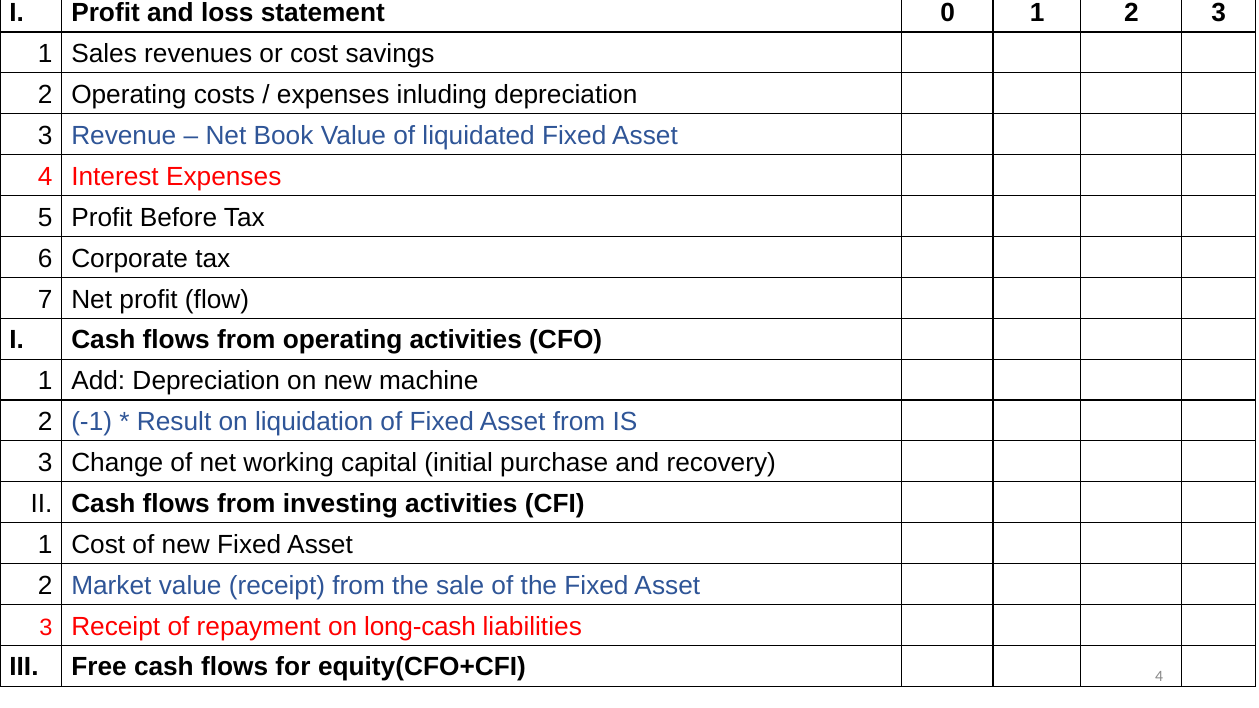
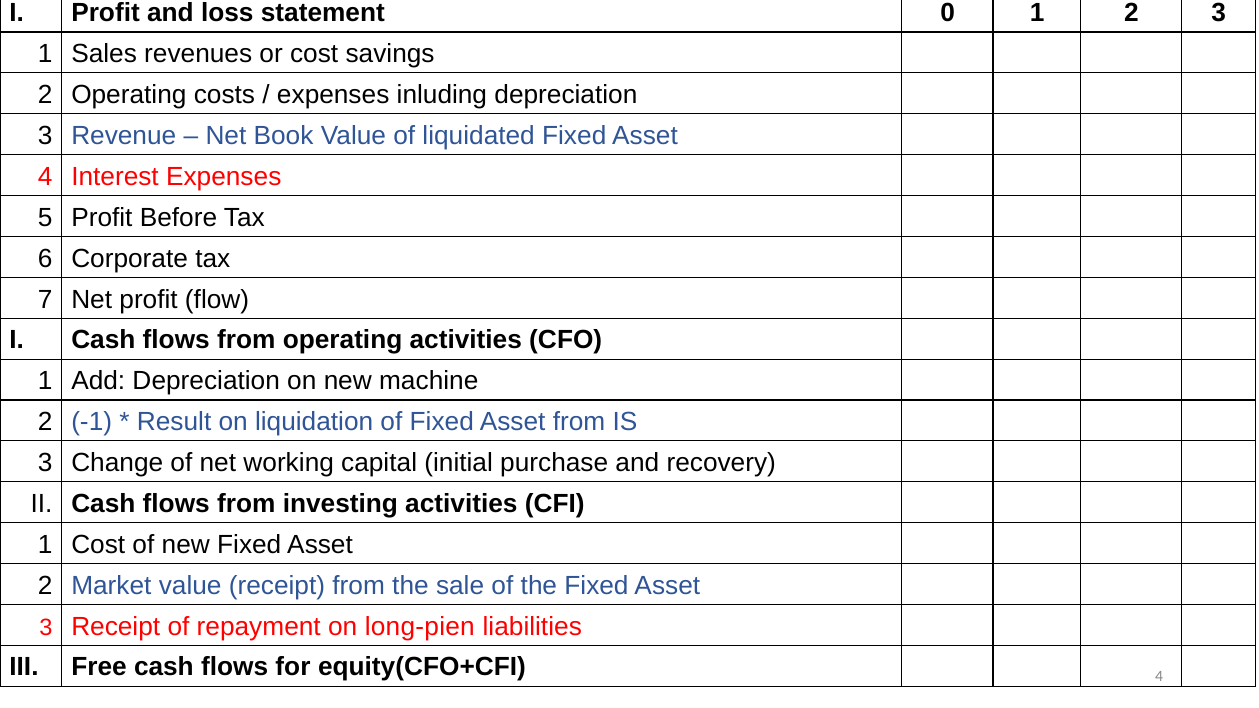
long-cash: long-cash -> long-pien
